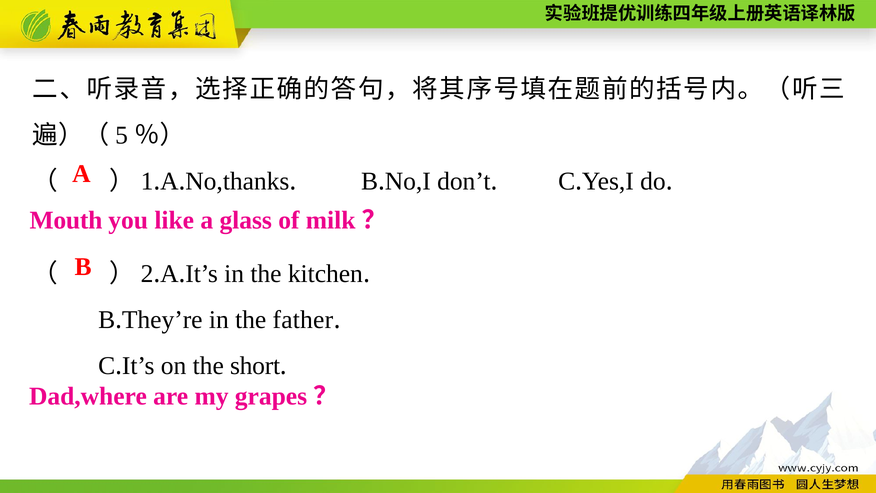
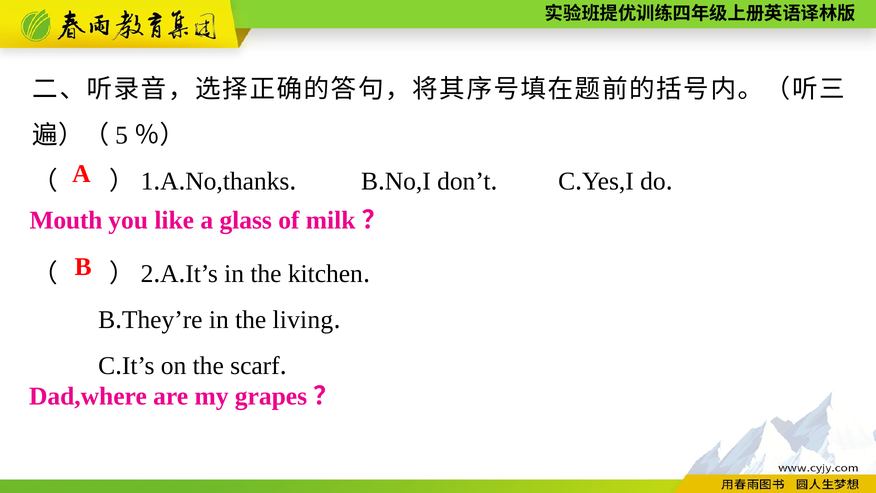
father: father -> living
short: short -> scarf
